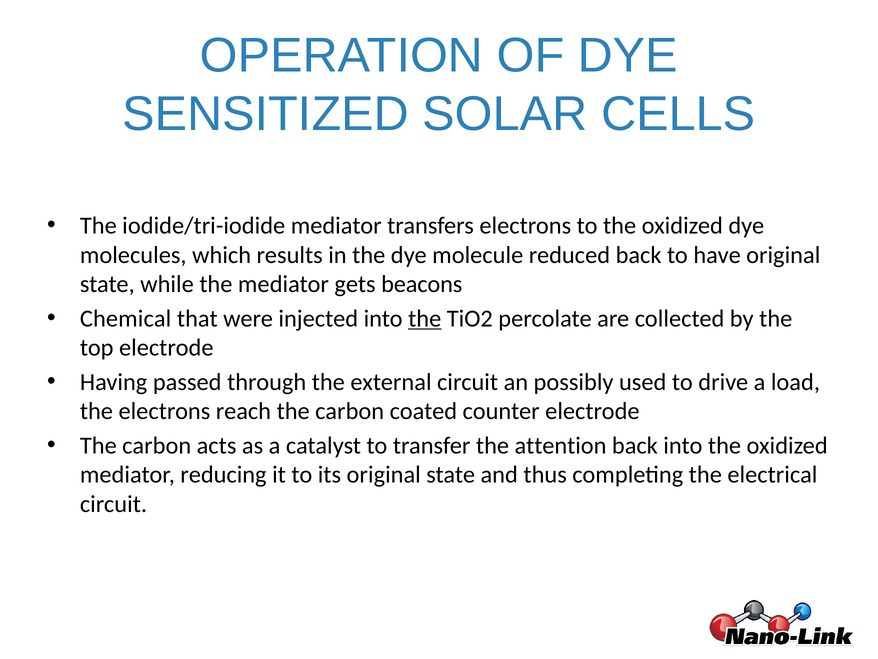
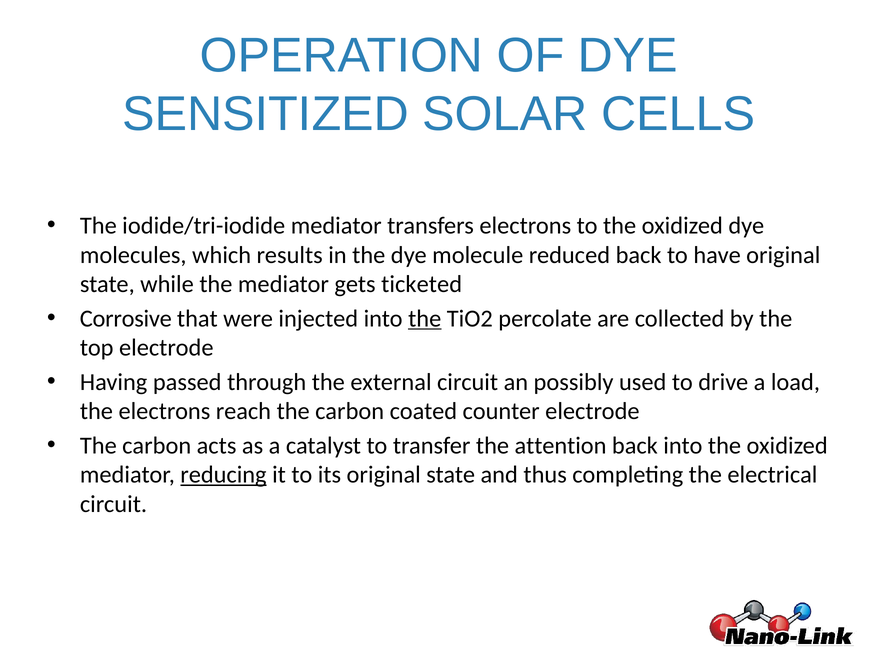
beacons: beacons -> ticketed
Chemical: Chemical -> Corrosive
reducing underline: none -> present
